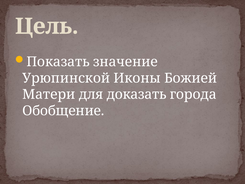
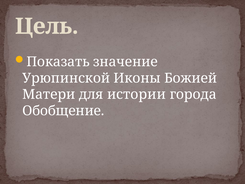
доказать: доказать -> истории
